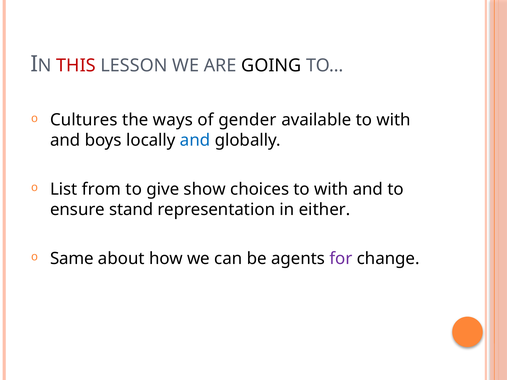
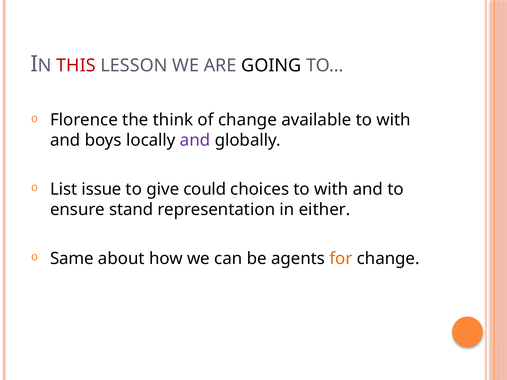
Cultures: Cultures -> Florence
ways: ways -> think
of gender: gender -> change
and at (195, 140) colour: blue -> purple
from: from -> issue
show: show -> could
for colour: purple -> orange
